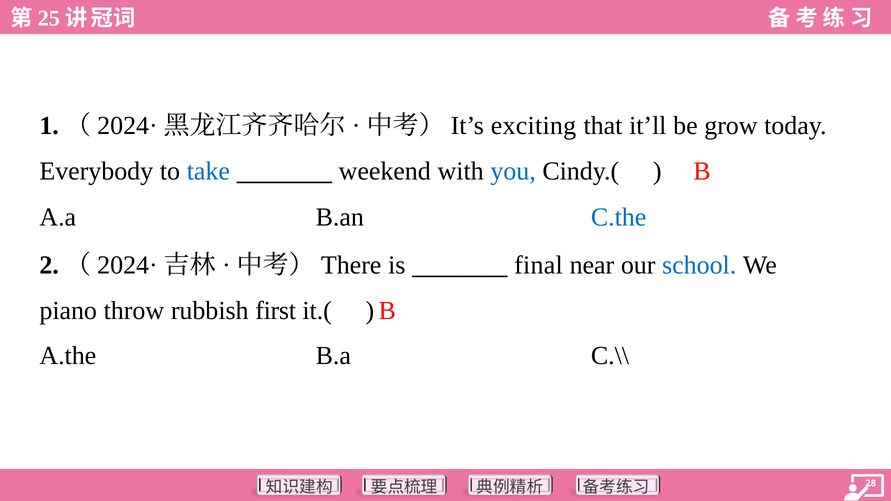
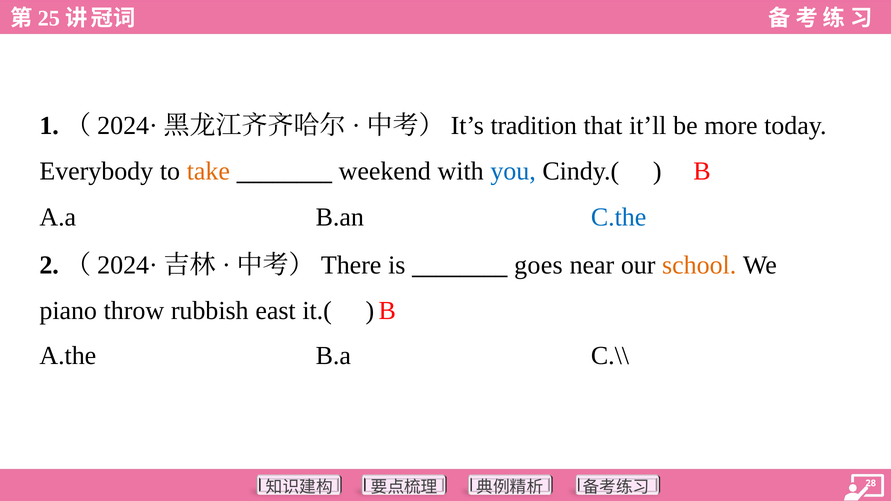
exciting: exciting -> tradition
grow: grow -> more
take colour: blue -> orange
final: final -> goes
school colour: blue -> orange
first: first -> east
